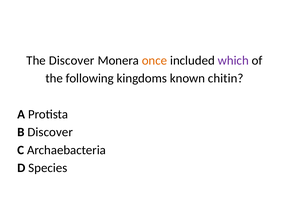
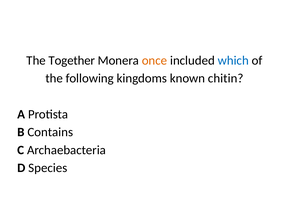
The Discover: Discover -> Together
which colour: purple -> blue
B Discover: Discover -> Contains
